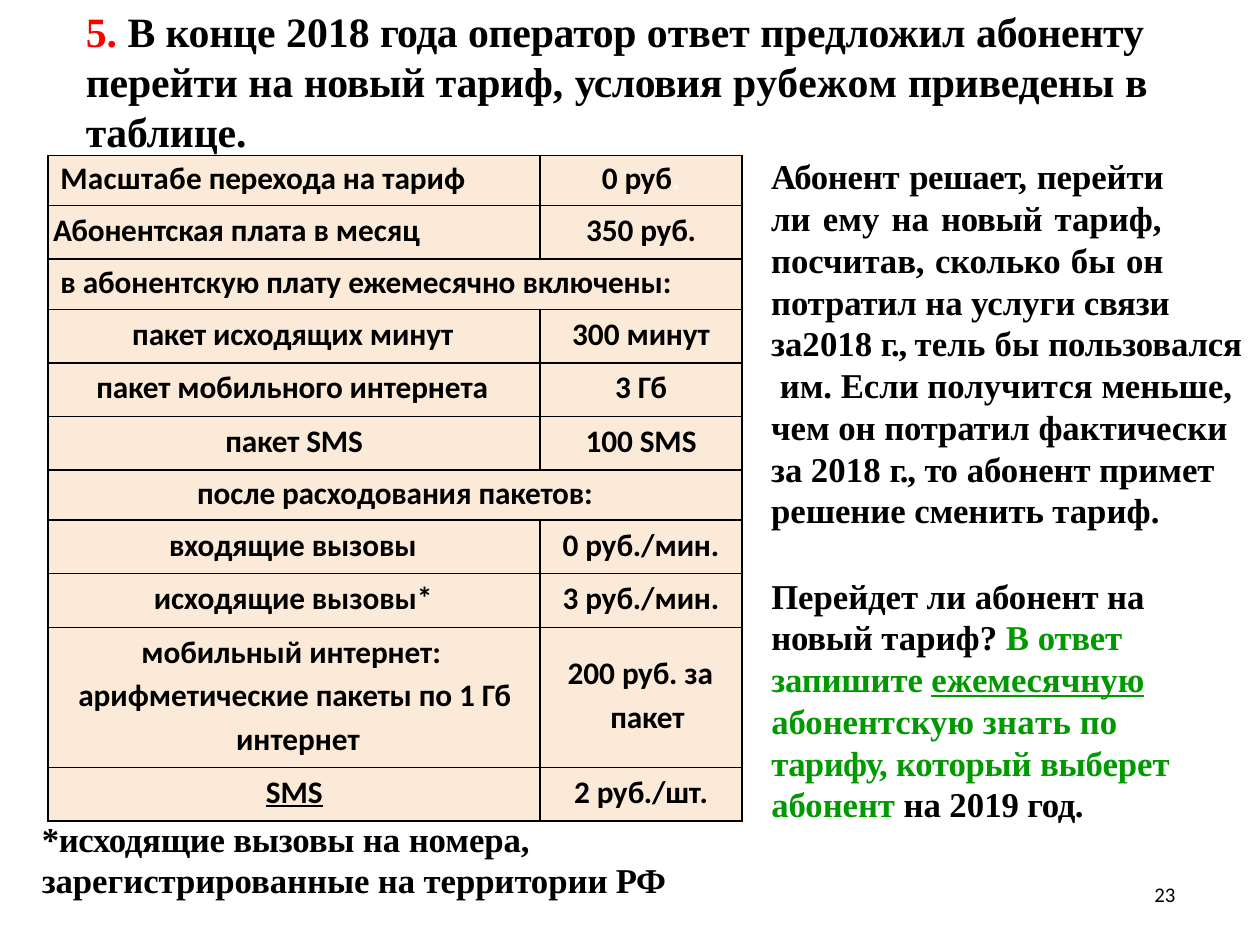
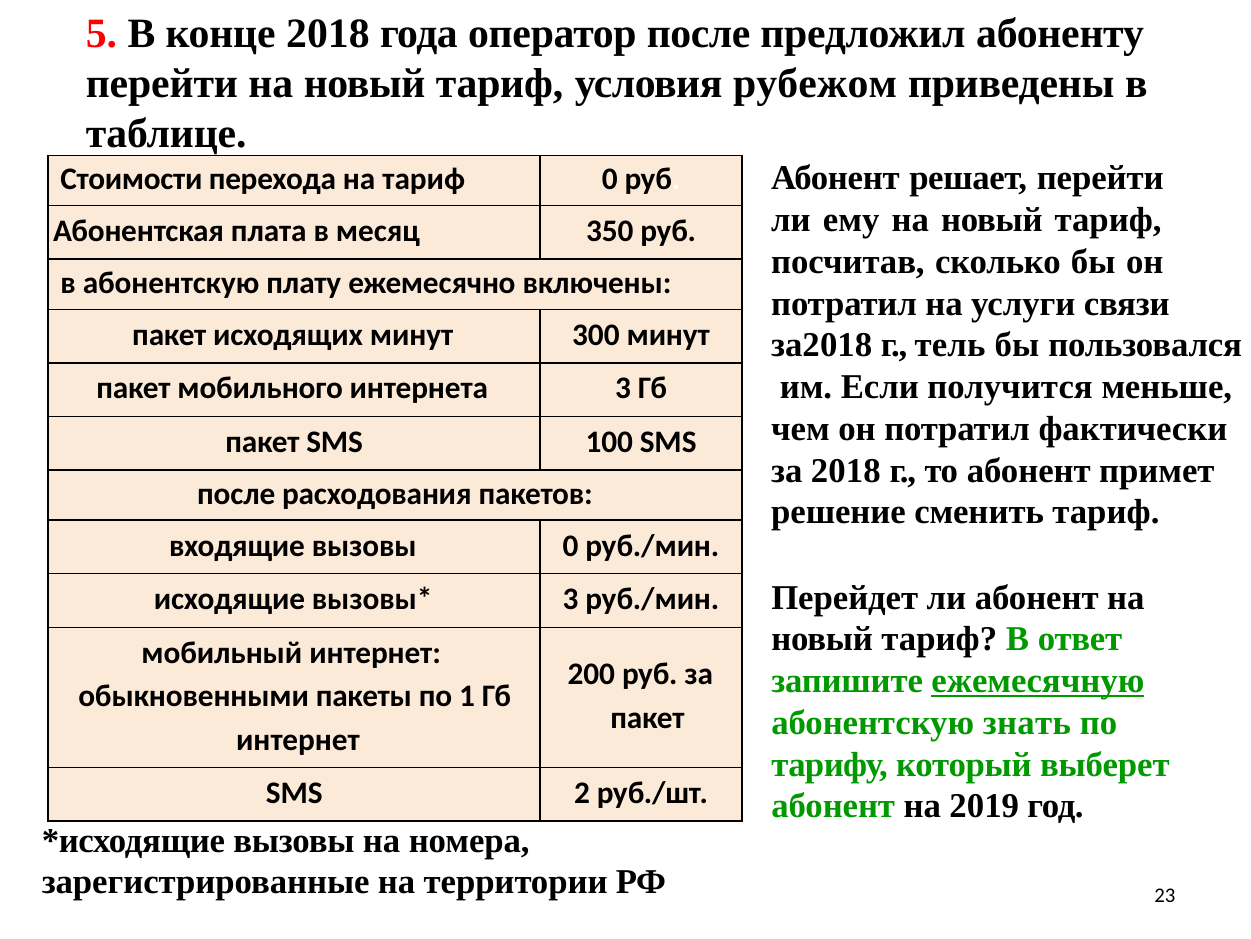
оператор ответ: ответ -> после
Масштабе: Масштабе -> Стоимости
арифметические: арифметические -> обыкновенными
SMS at (294, 792) underline: present -> none
